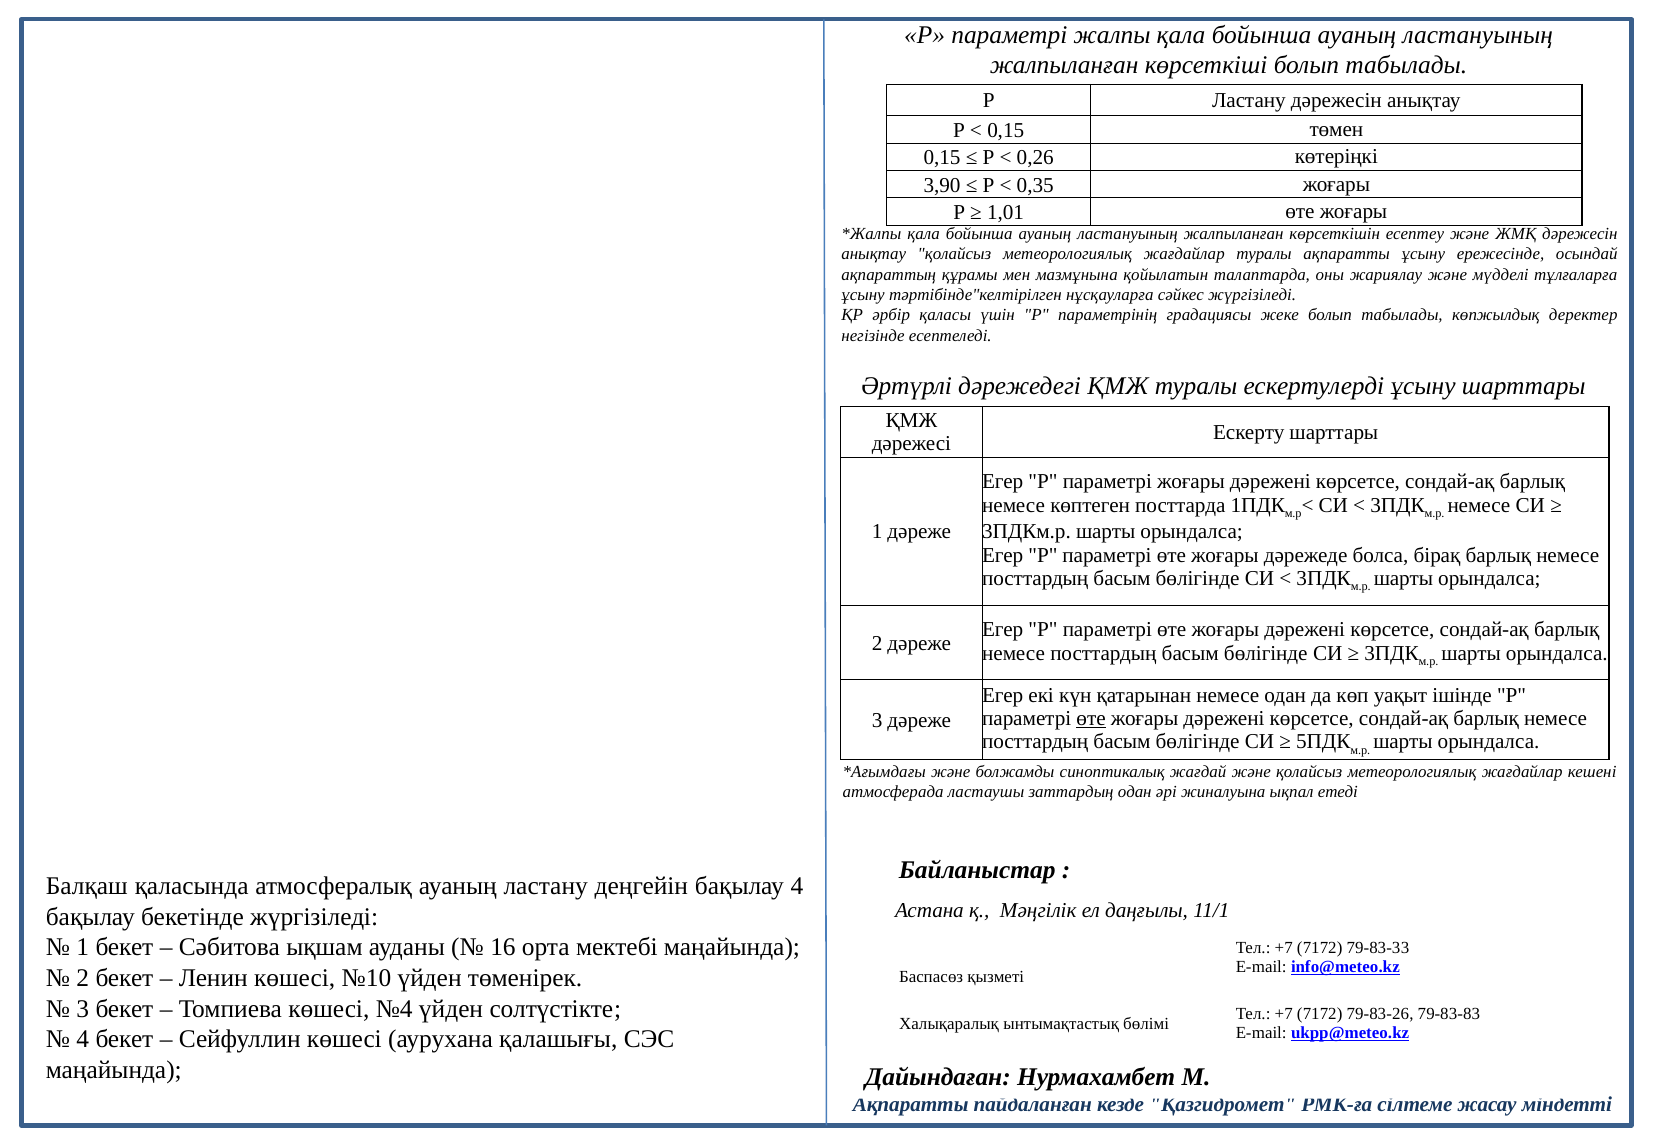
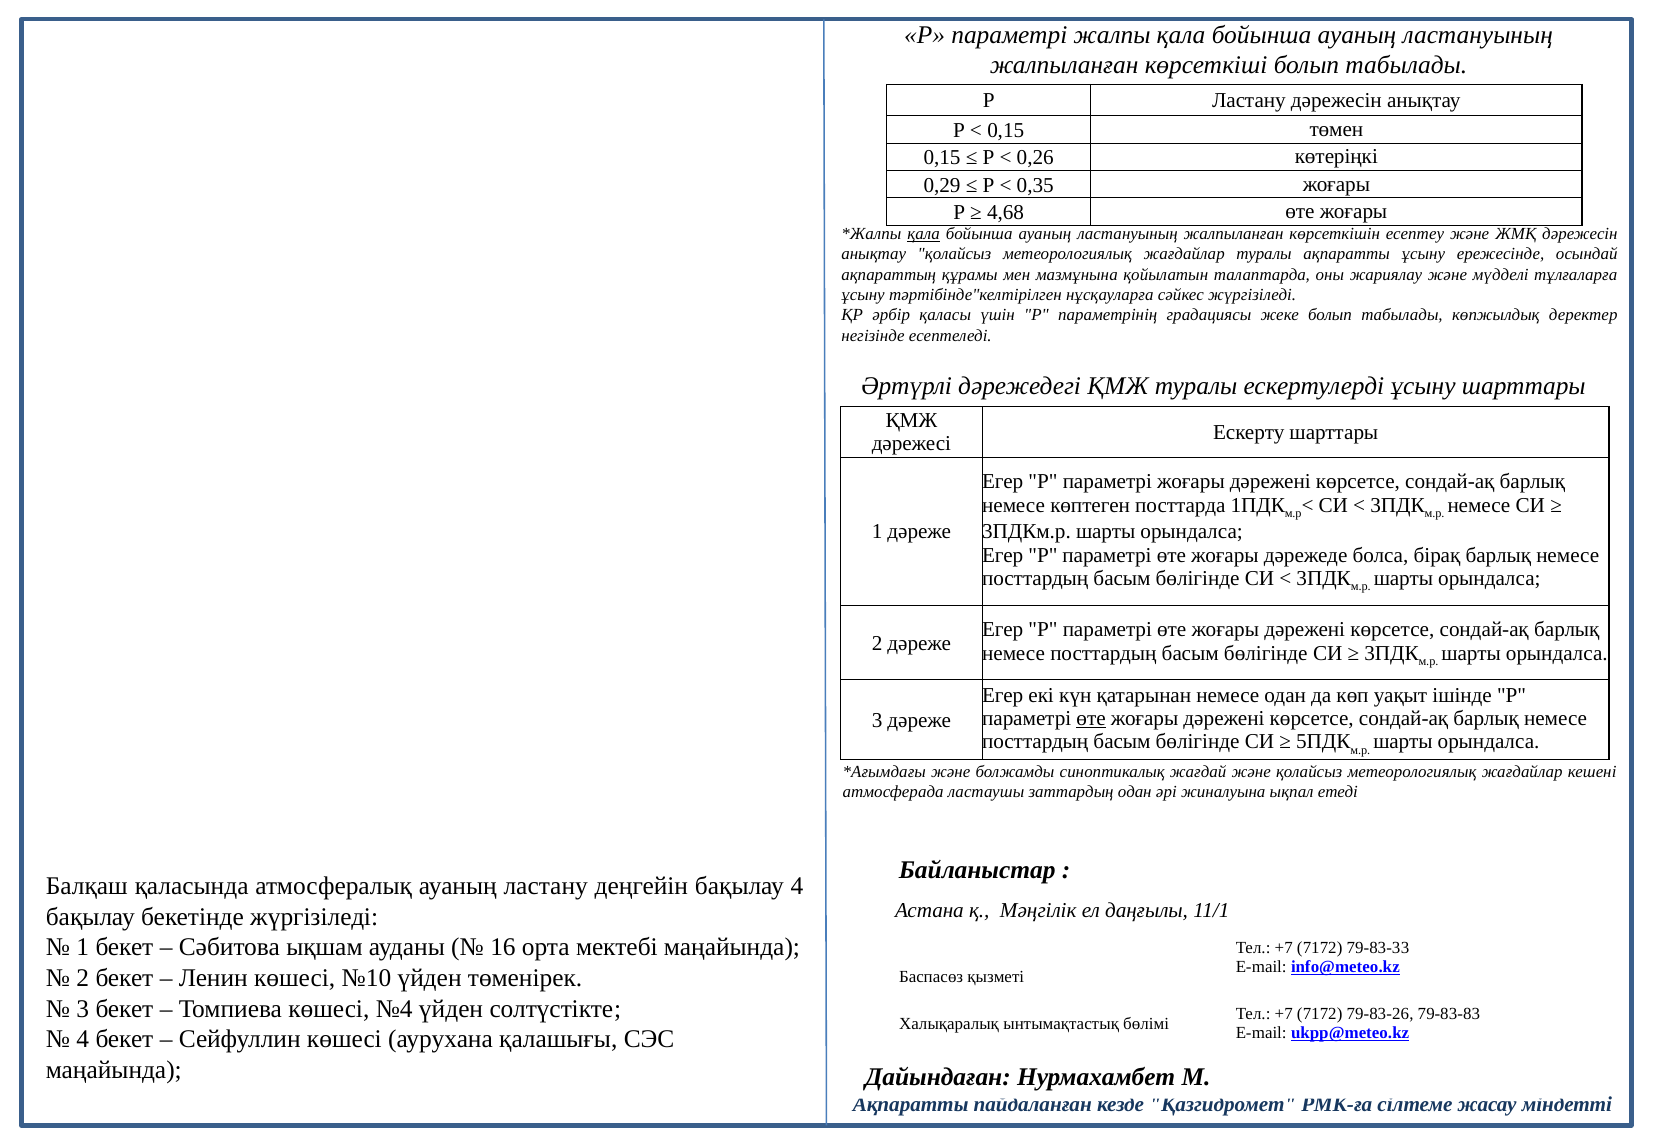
3,90: 3,90 -> 0,29
1,01: 1,01 -> 4,68
қала at (924, 234) underline: none -> present
